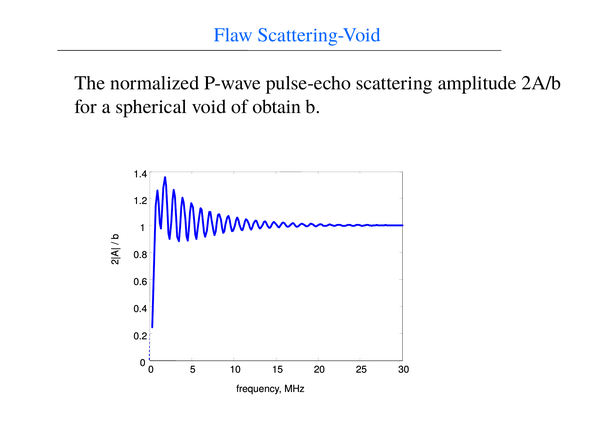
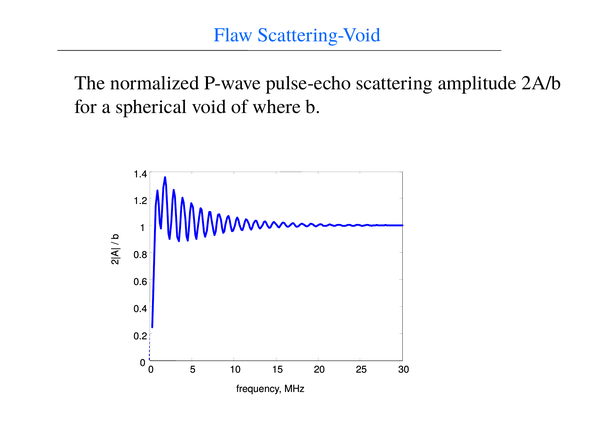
obtain: obtain -> where
